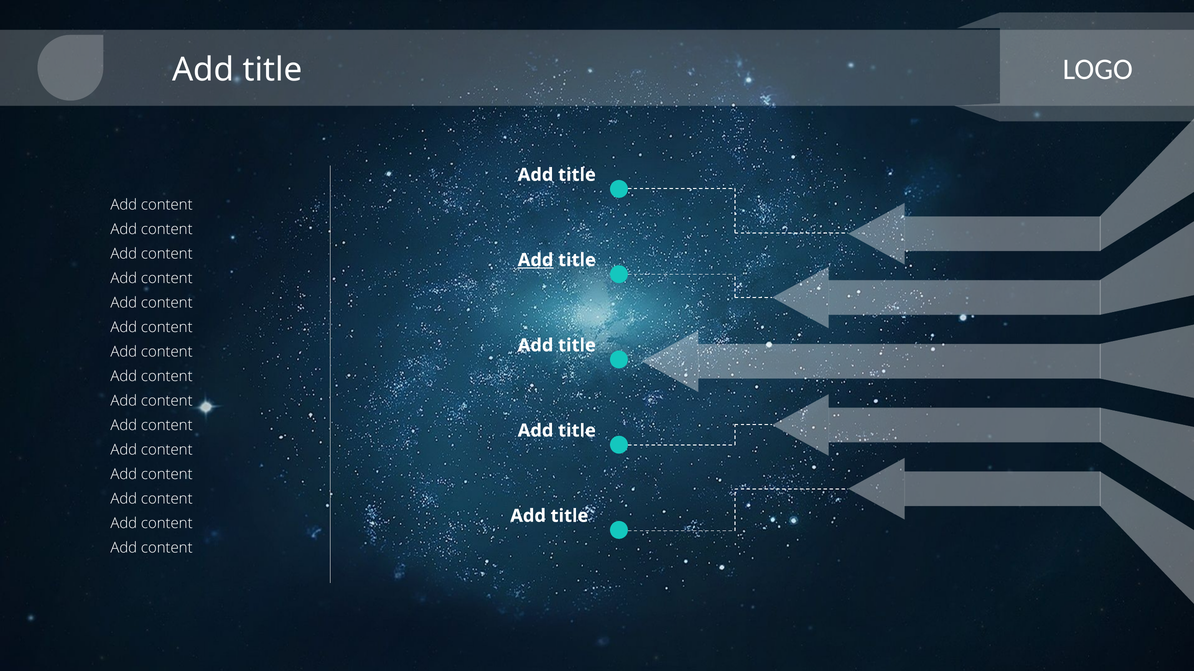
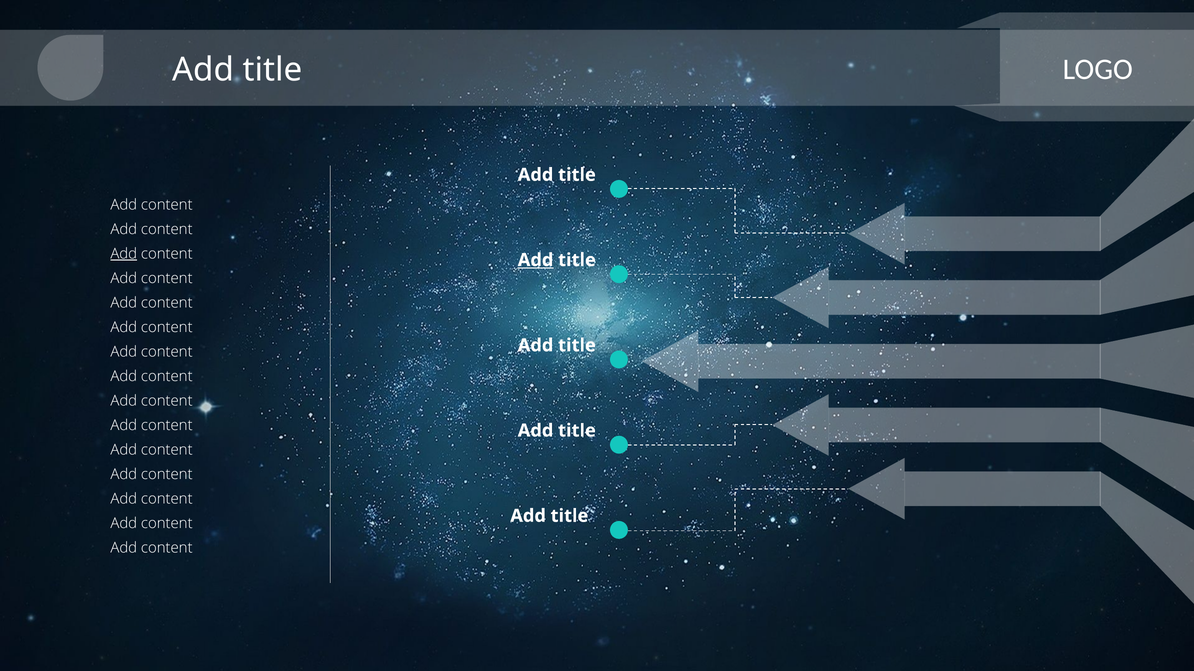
Add at (124, 254) underline: none -> present
